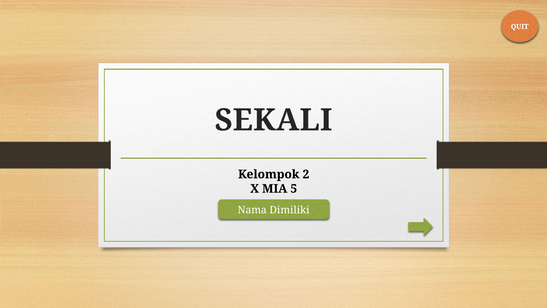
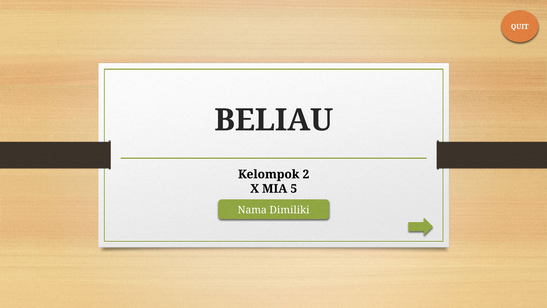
SEKALI: SEKALI -> BELIAU
